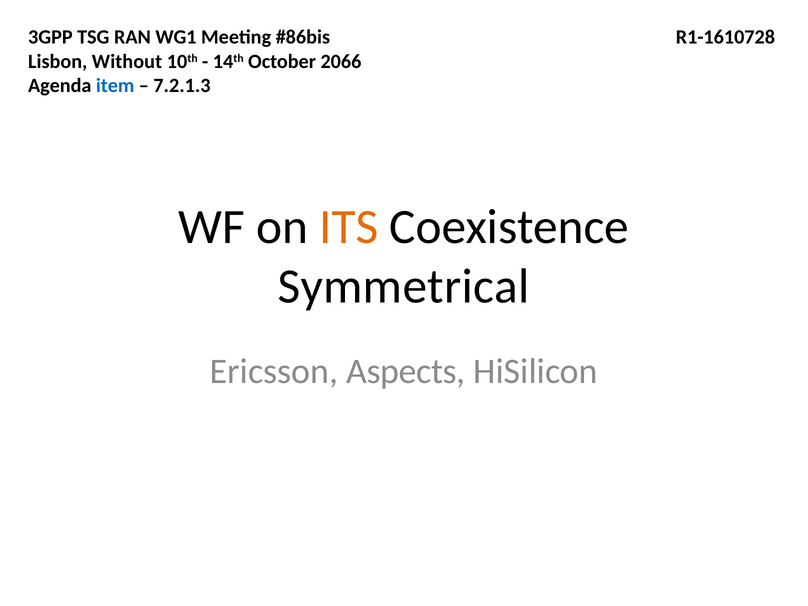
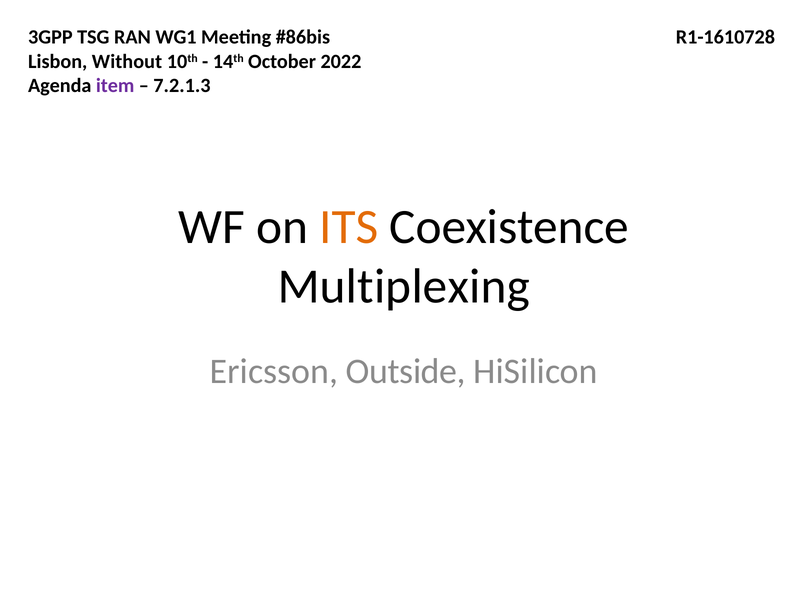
2066: 2066 -> 2022
item colour: blue -> purple
Symmetrical: Symmetrical -> Multiplexing
Aspects: Aspects -> Outside
